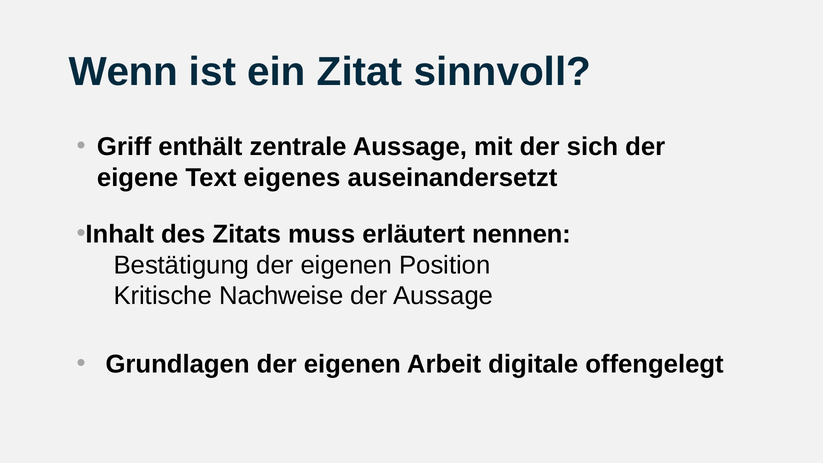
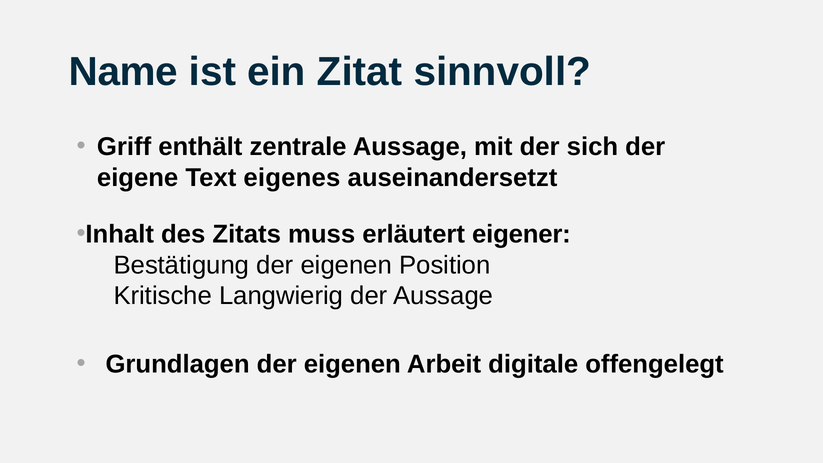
Wenn: Wenn -> Name
nennen: nennen -> eigener
Nachweise: Nachweise -> Langwierig
